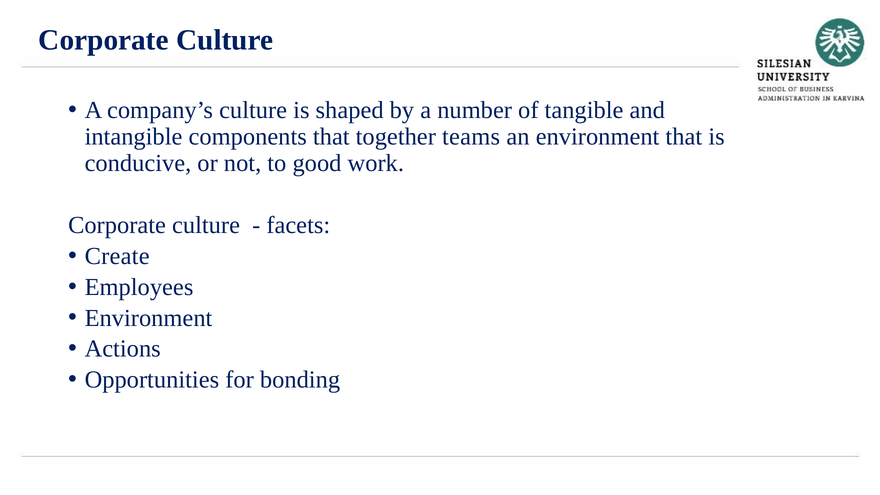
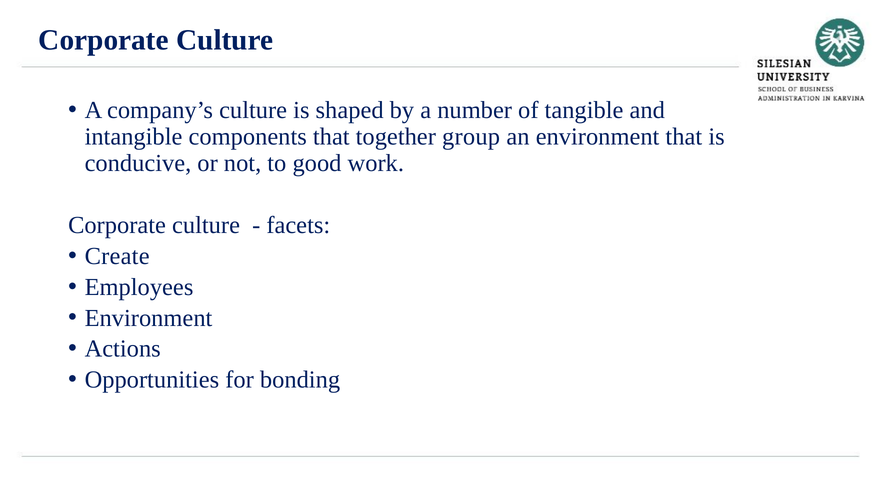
teams: teams -> group
